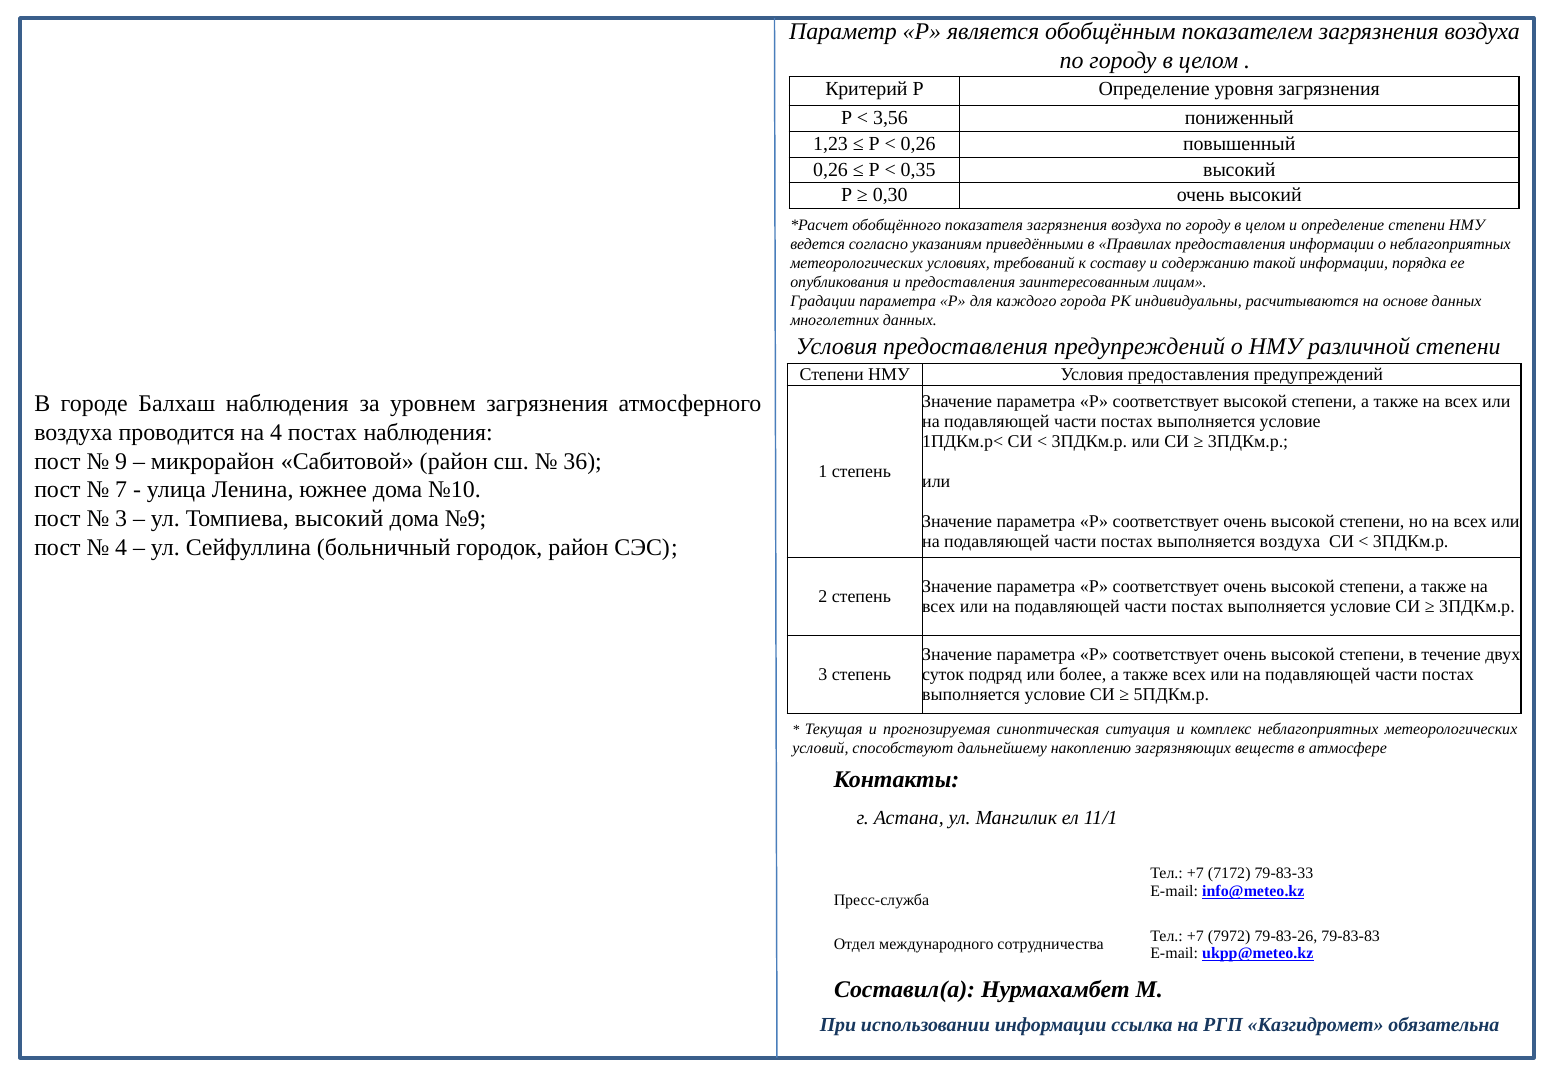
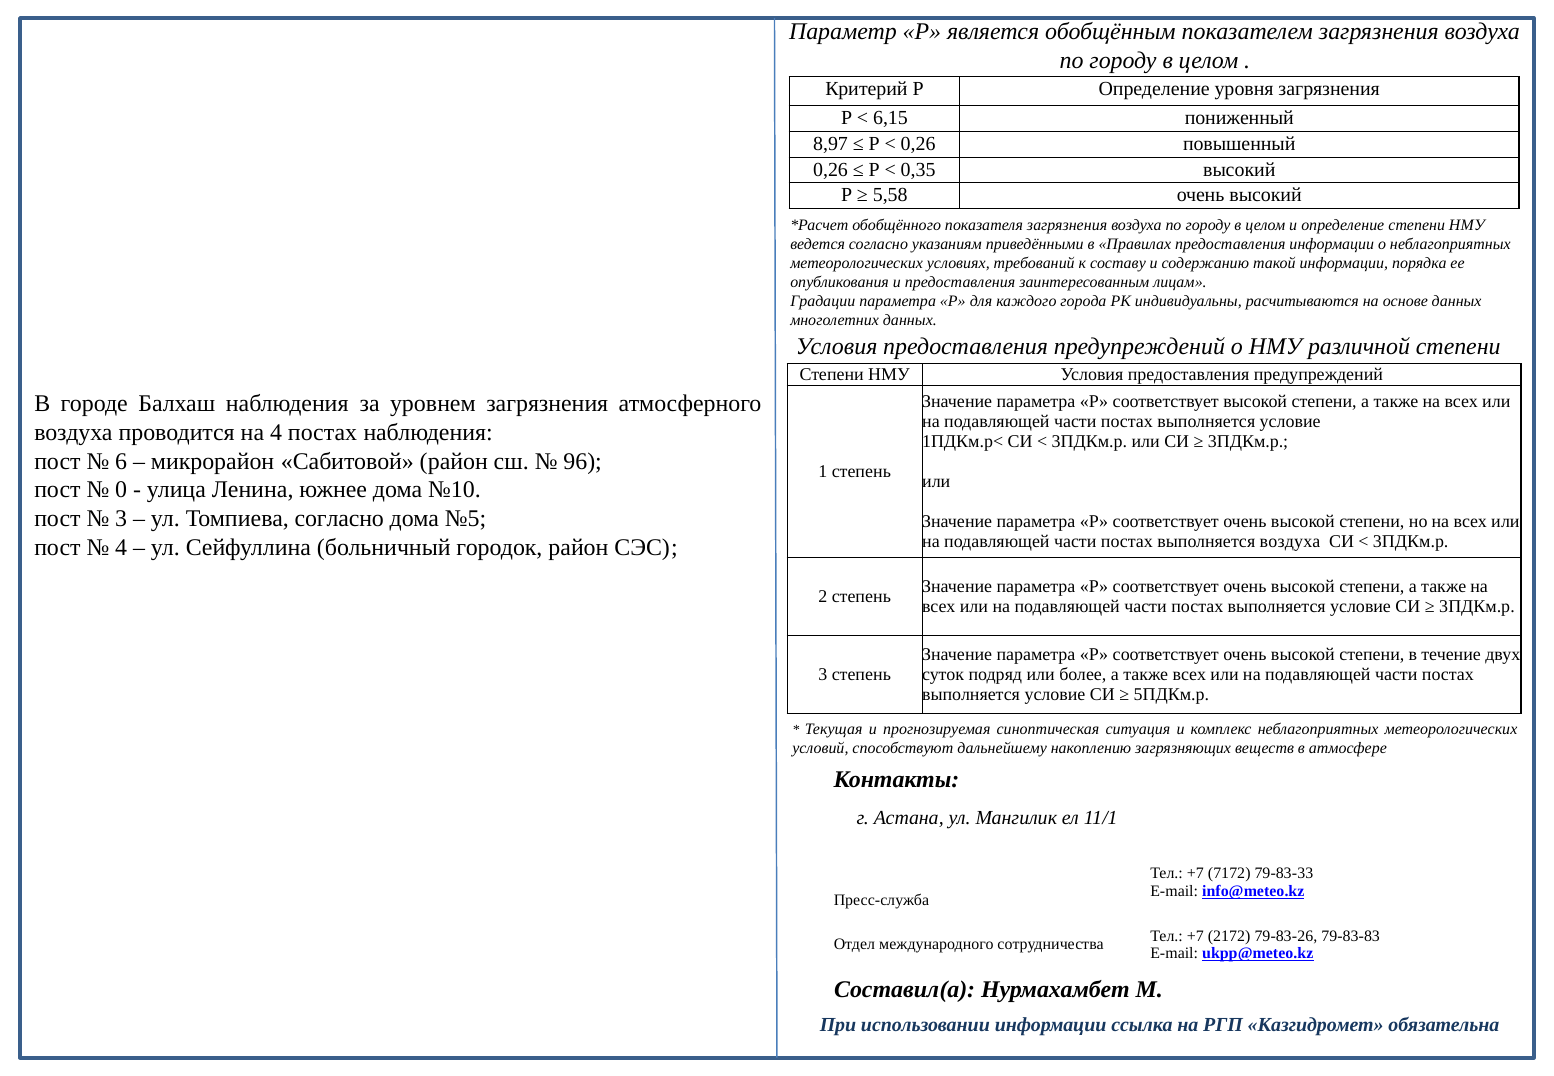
3,56: 3,56 -> 6,15
1,23: 1,23 -> 8,97
0,30: 0,30 -> 5,58
9: 9 -> 6
36: 36 -> 96
7: 7 -> 0
Томпиева высокий: высокий -> согласно
№9: №9 -> №5
7972: 7972 -> 2172
